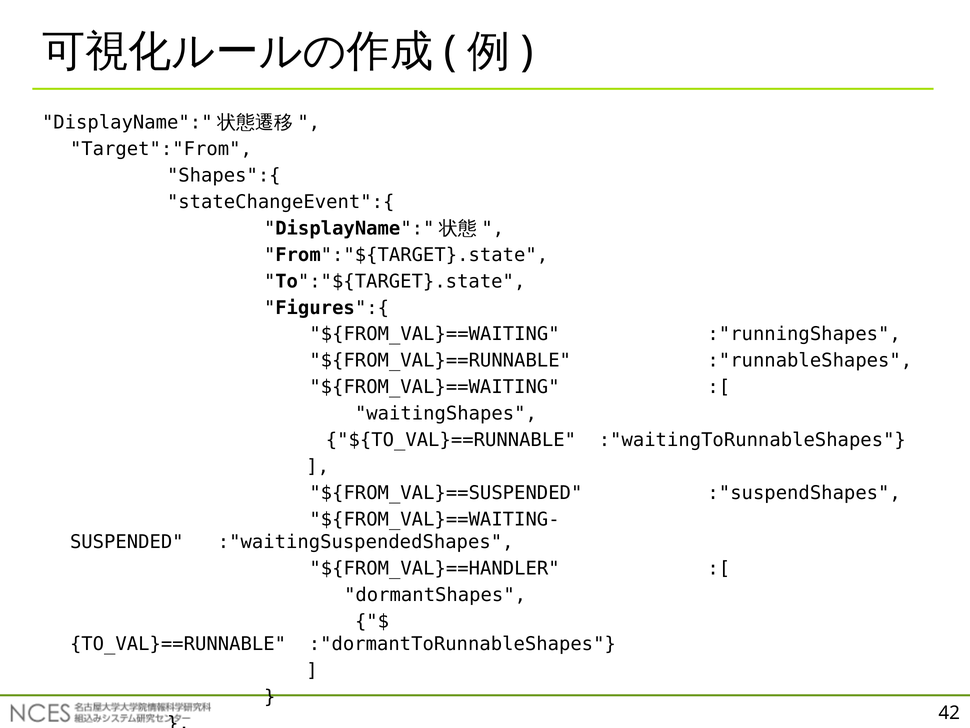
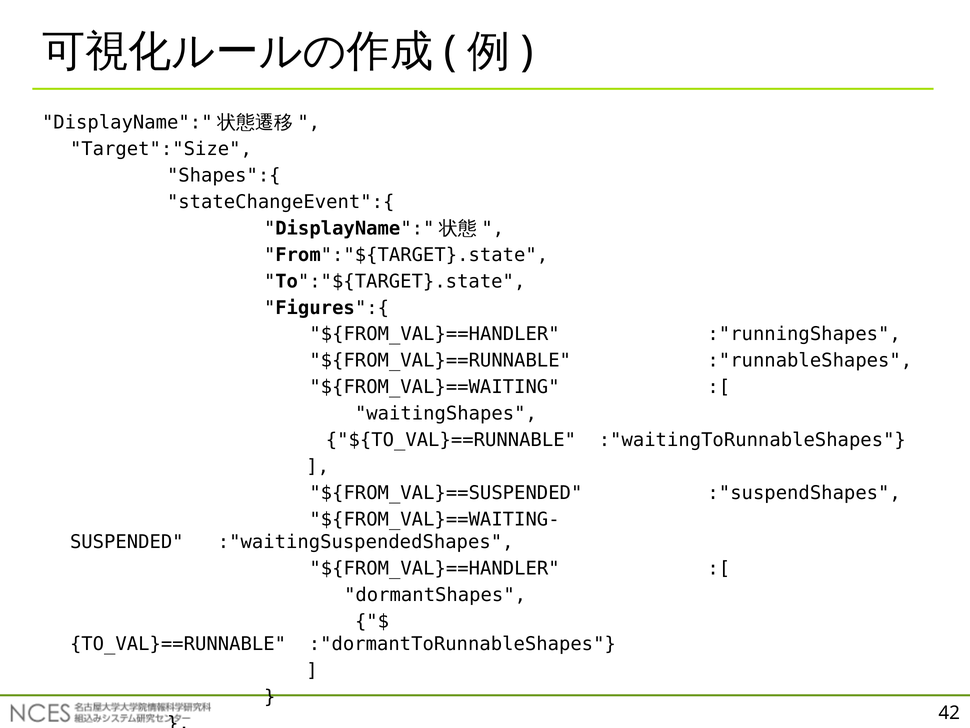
Target":"From: Target":"From -> Target":"Size
${FROM_VAL}==WAITING at (435, 334): ${FROM_VAL}==WAITING -> ${FROM_VAL}==HANDLER
